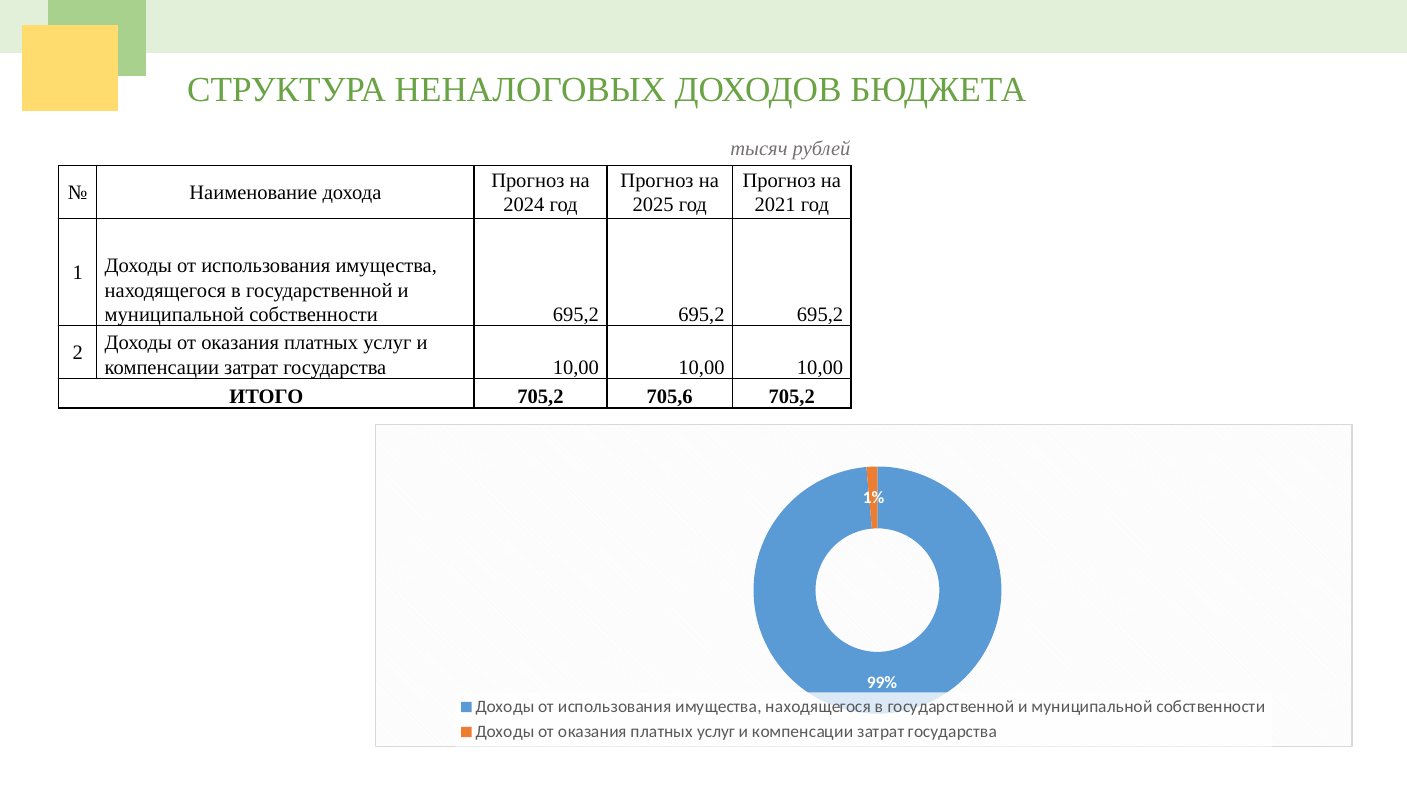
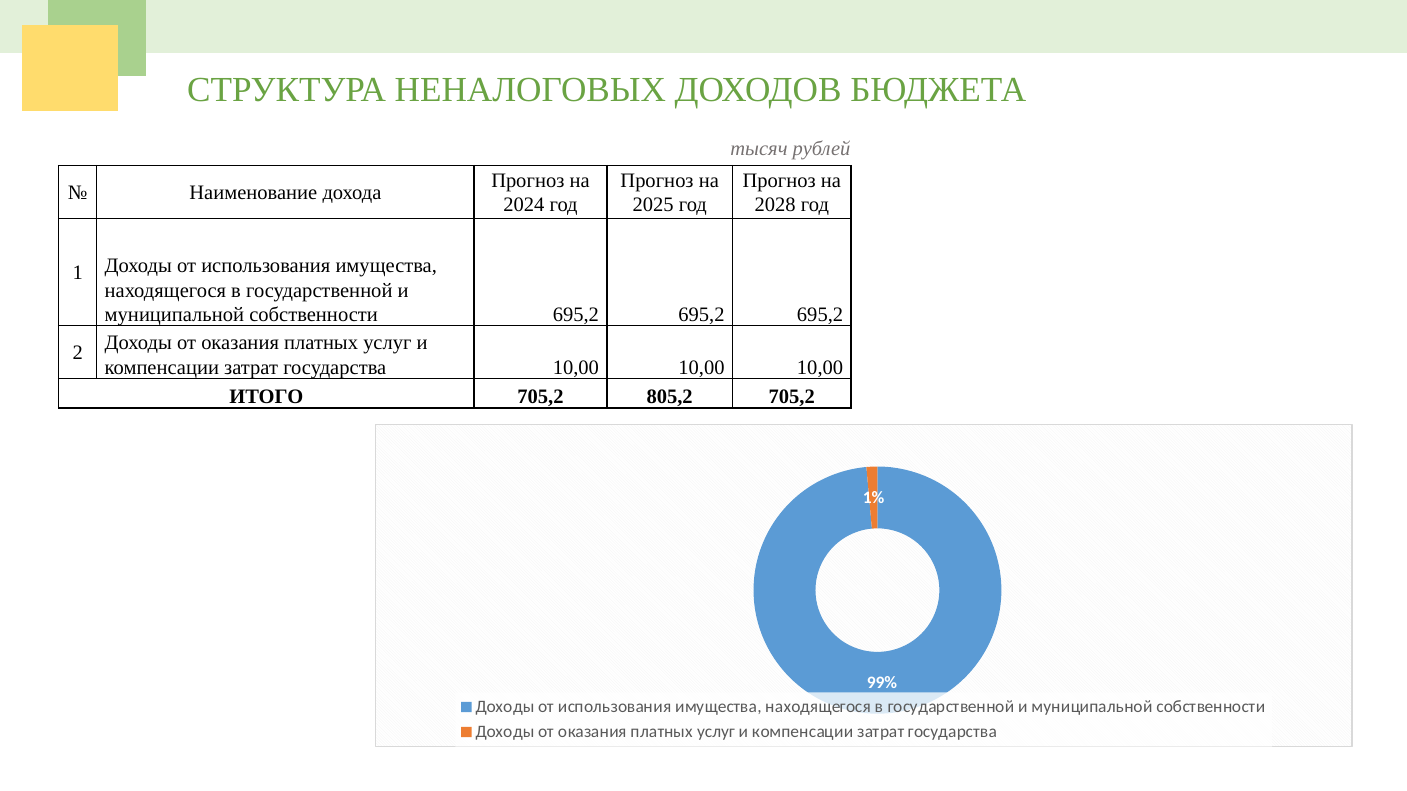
2021: 2021 -> 2028
705,6: 705,6 -> 805,2
